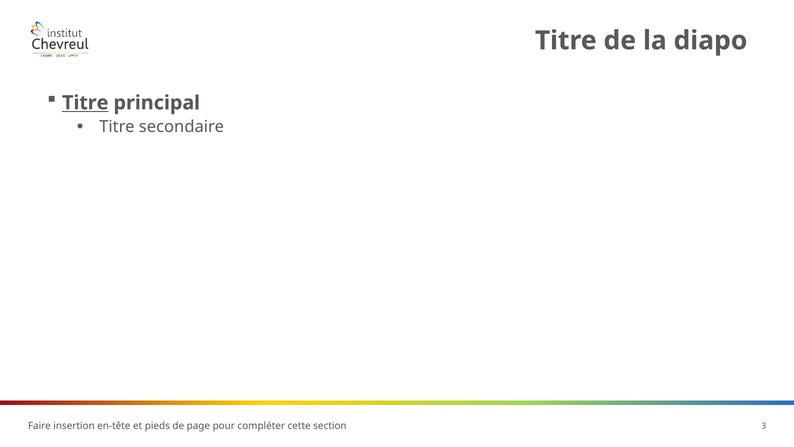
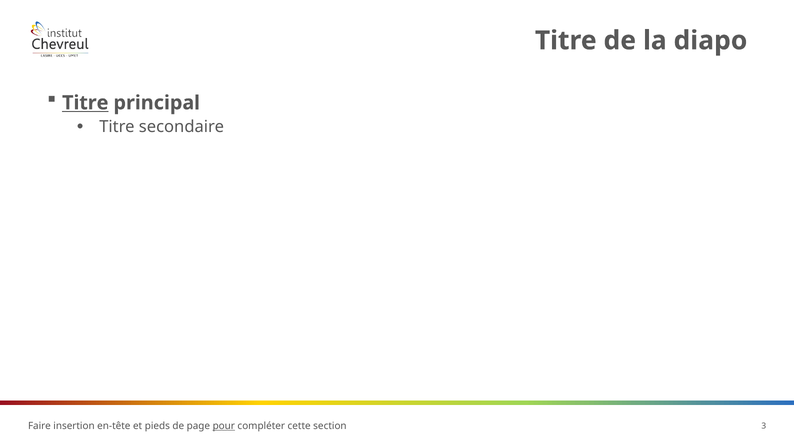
pour underline: none -> present
